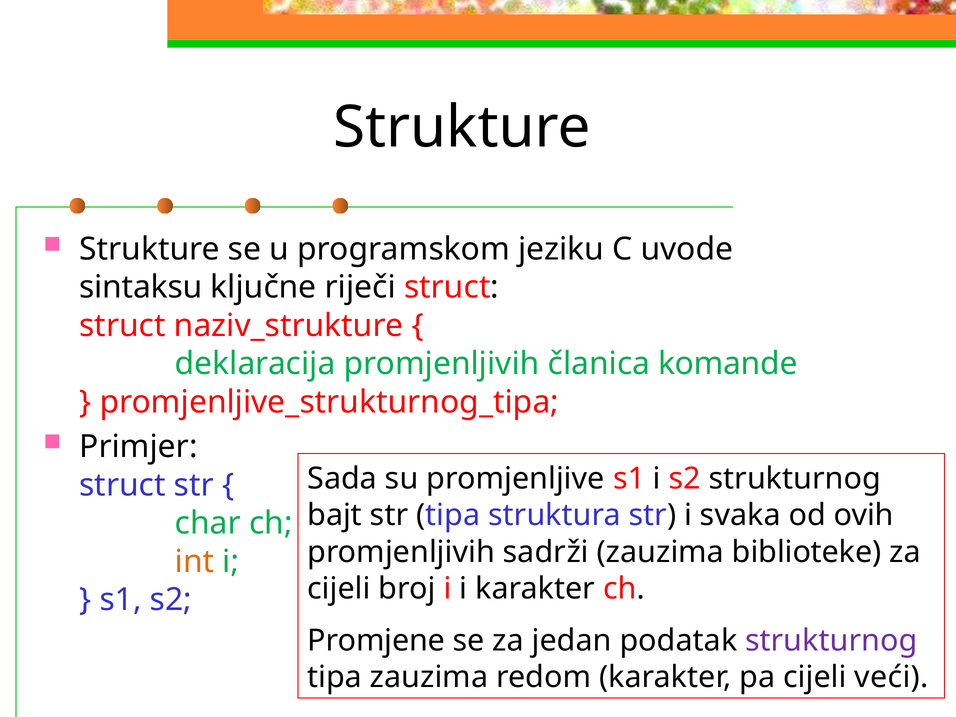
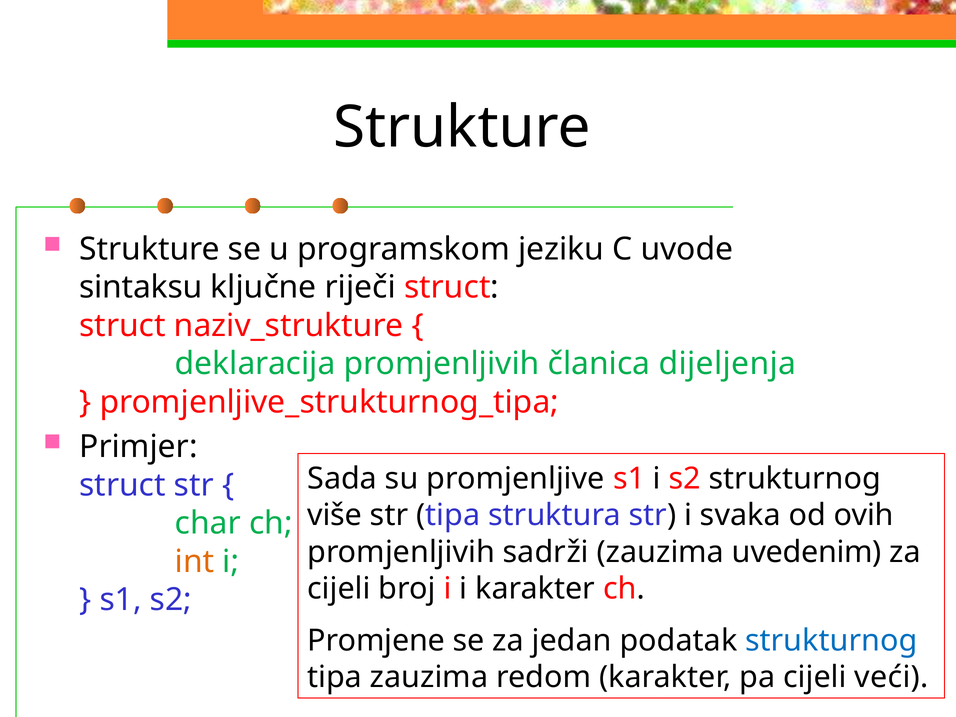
komande: komande -> dijeljenja
bajt: bajt -> više
biblioteke: biblioteke -> uvedenim
strukturnog at (831, 640) colour: purple -> blue
